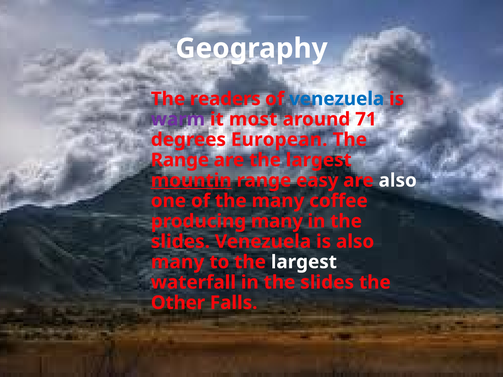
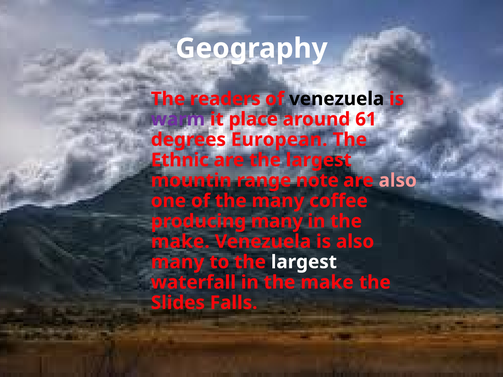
venezuela at (337, 99) colour: blue -> black
most: most -> place
71: 71 -> 61
Range at (180, 160): Range -> Ethnic
mountin underline: present -> none
easy: easy -> note
also at (398, 181) colour: white -> pink
slides at (180, 242): slides -> make
waterfall in the slides: slides -> make
Other: Other -> Slides
